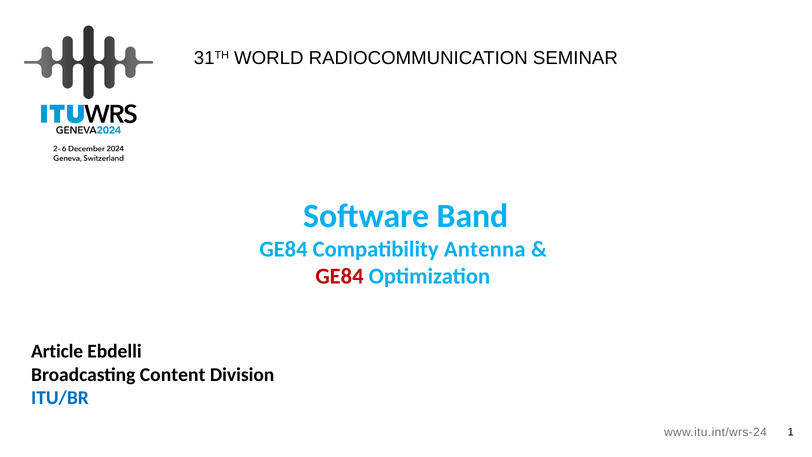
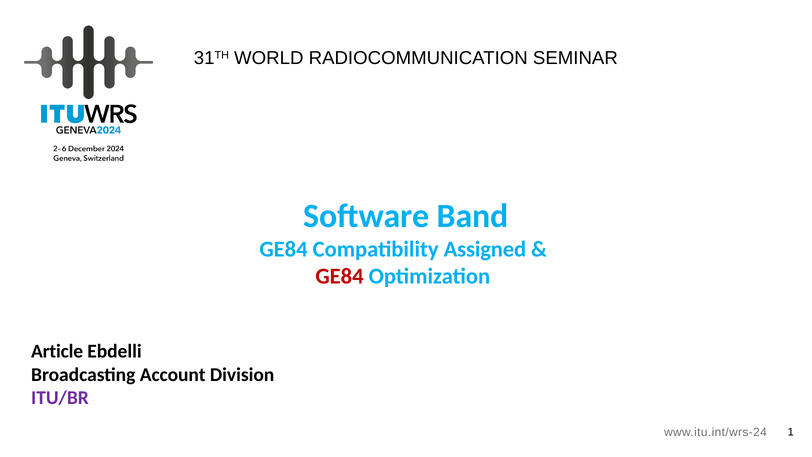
Antenna: Antenna -> Assigned
Content: Content -> Account
ITU/BR colour: blue -> purple
